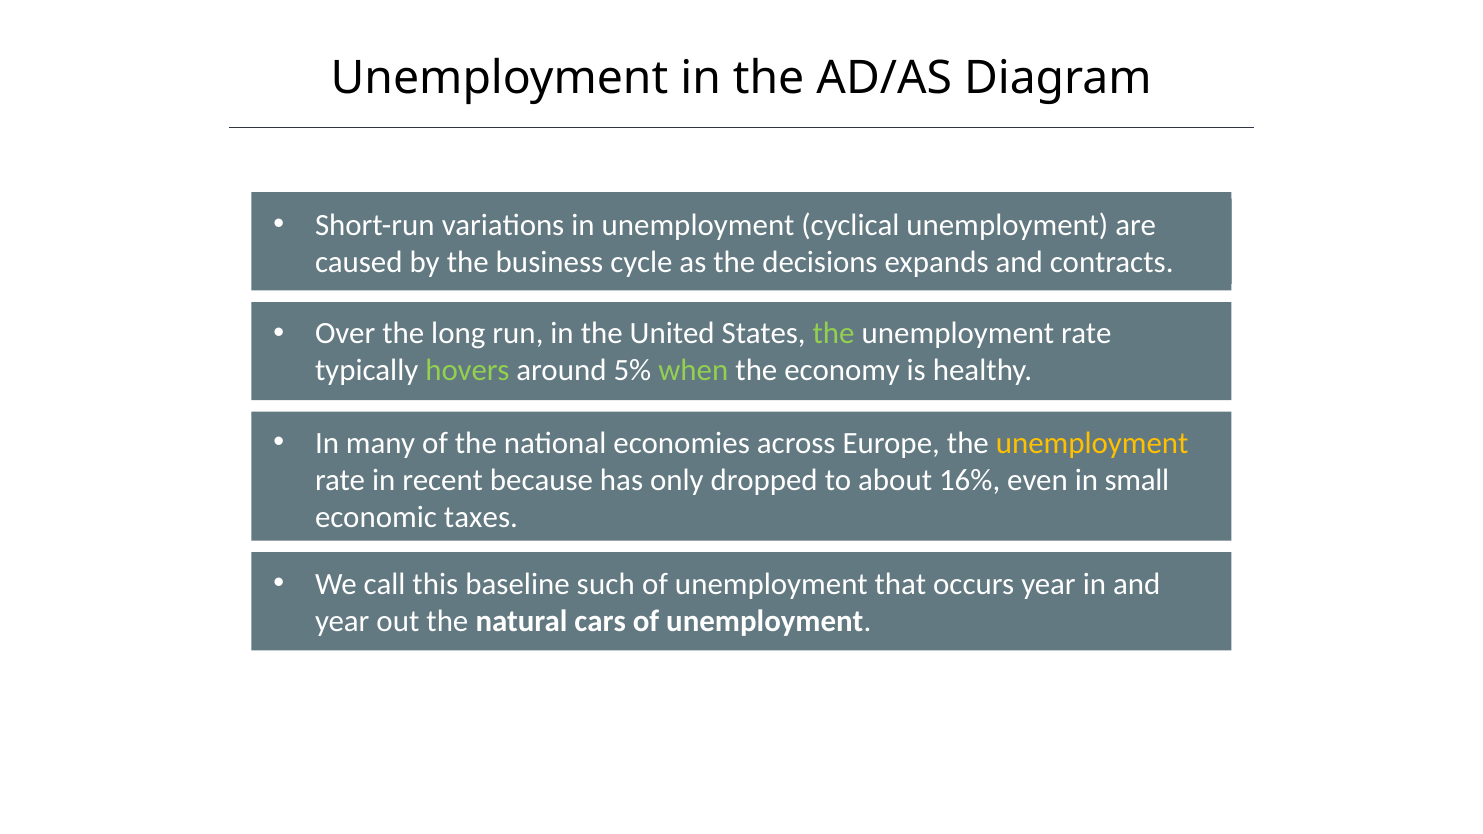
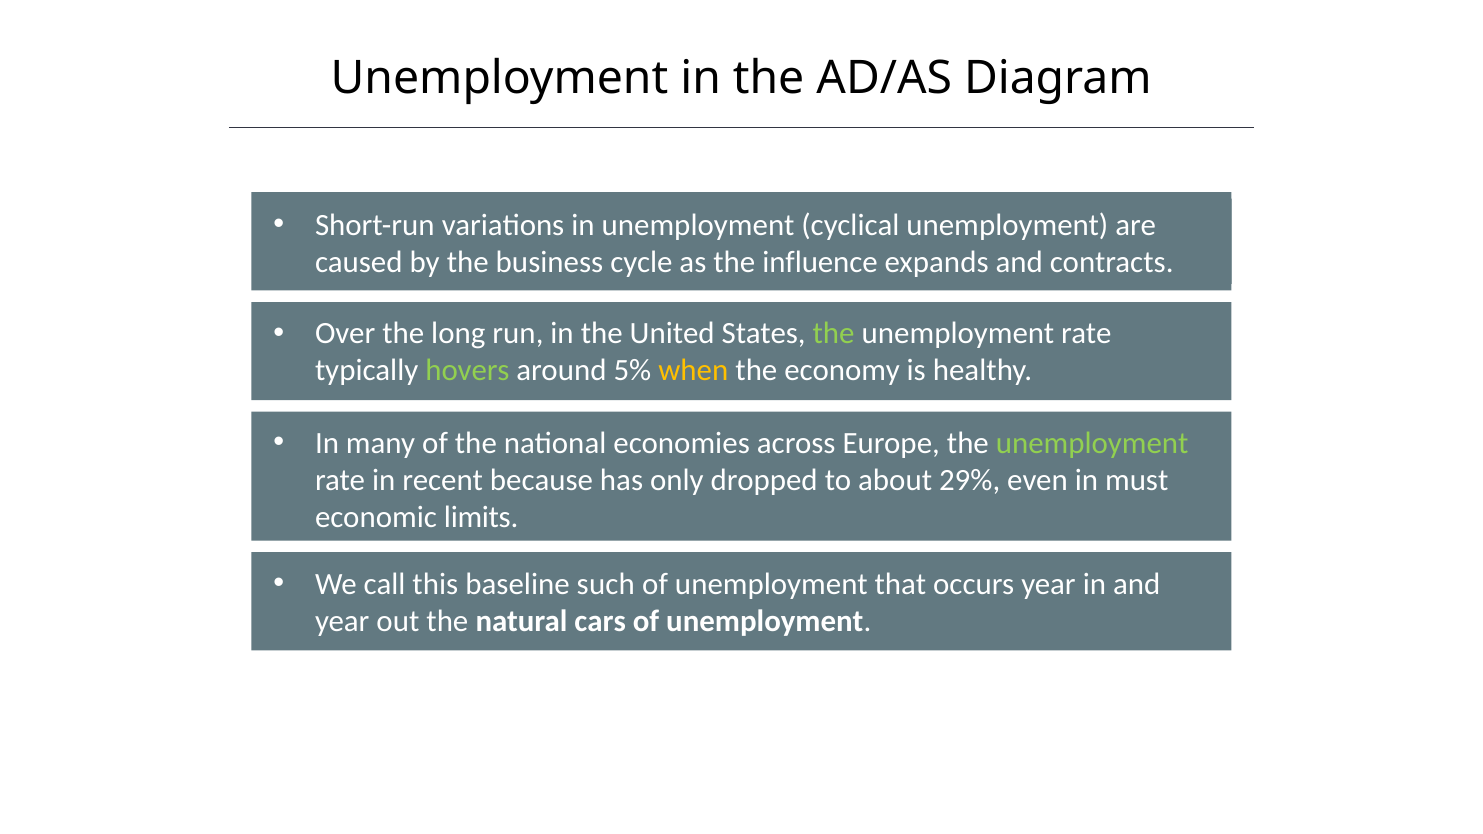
decisions: decisions -> influence
when colour: light green -> yellow
unemployment at (1092, 443) colour: yellow -> light green
16%: 16% -> 29%
small: small -> must
taxes: taxes -> limits
